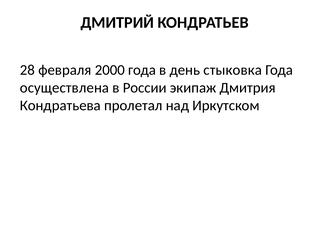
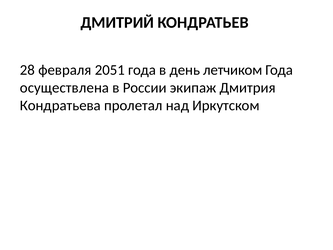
2000: 2000 -> 2051
стыковка: стыковка -> летчиком
